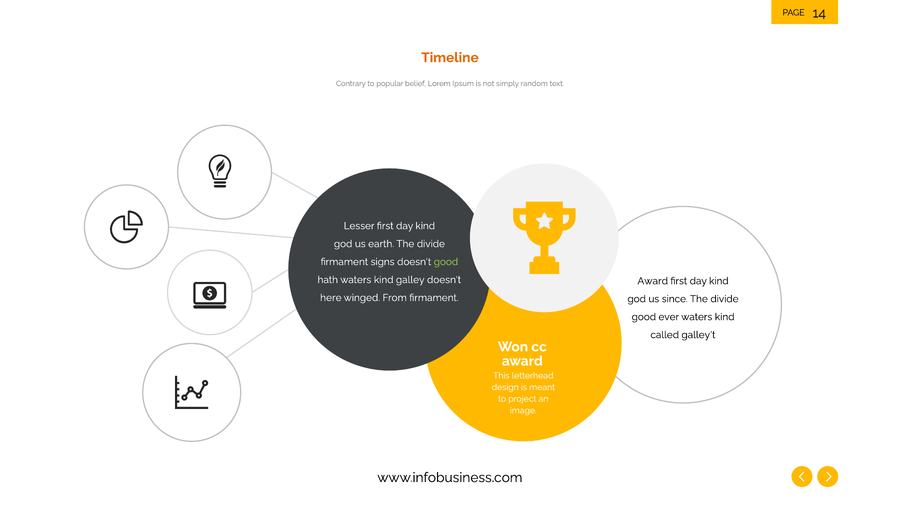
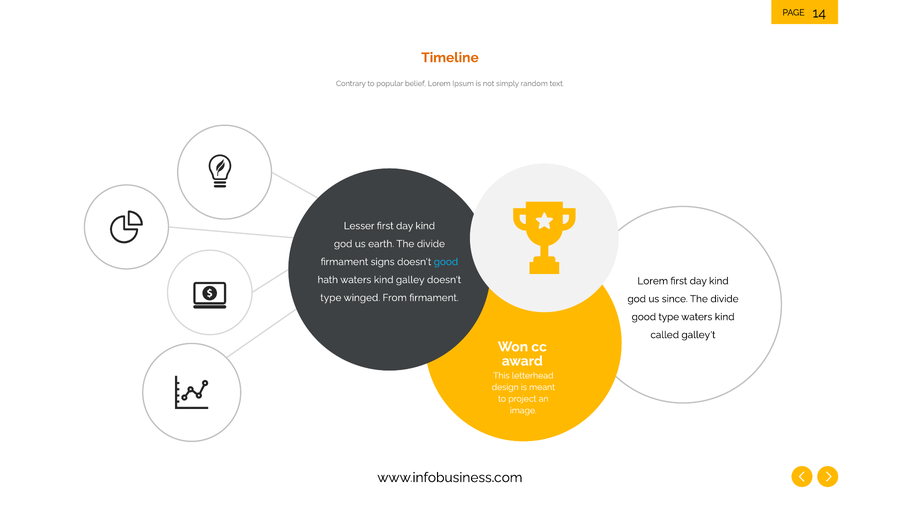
good at (446, 262) colour: light green -> light blue
Award at (653, 281): Award -> Lorem
here at (331, 298): here -> type
good ever: ever -> type
